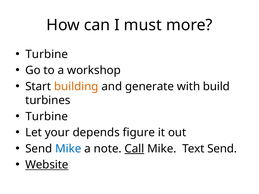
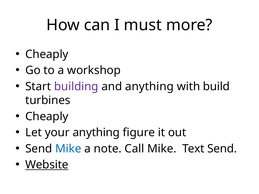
Turbine at (47, 54): Turbine -> Cheaply
building colour: orange -> purple
and generate: generate -> anything
Turbine at (47, 117): Turbine -> Cheaply
your depends: depends -> anything
Call underline: present -> none
